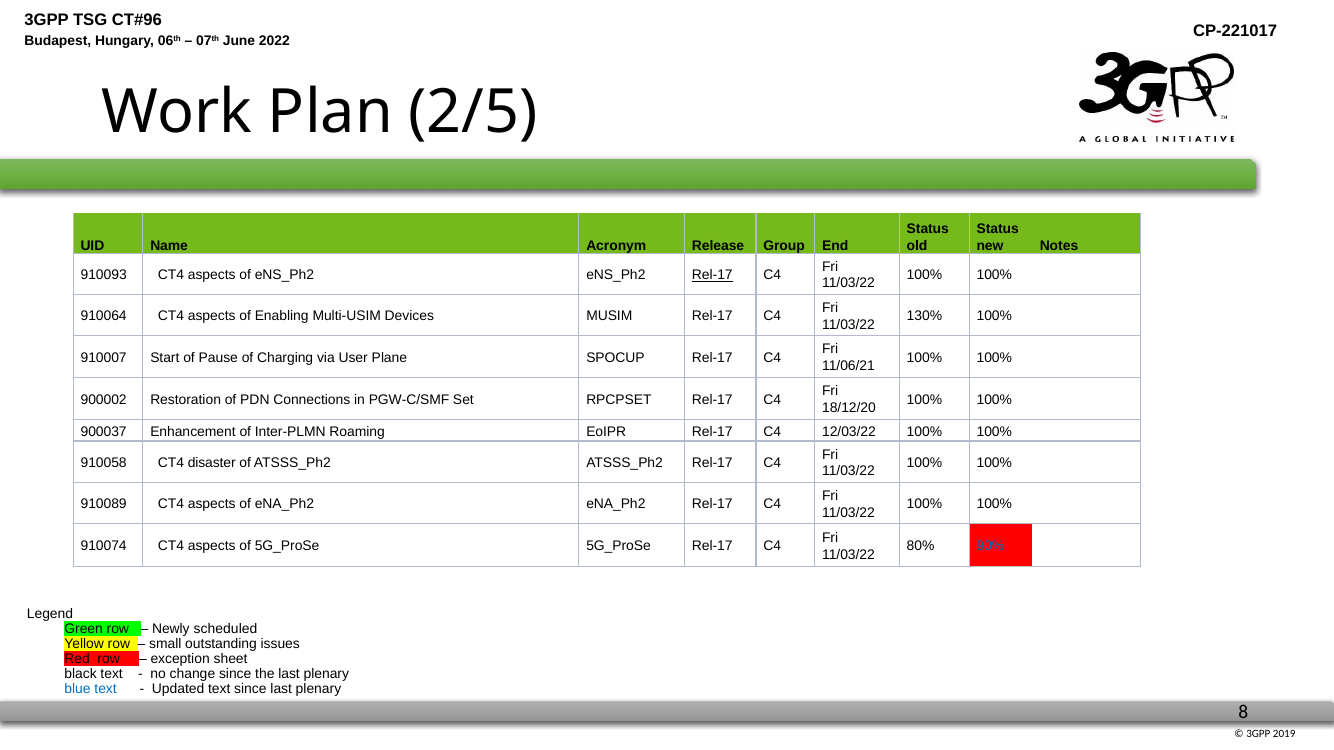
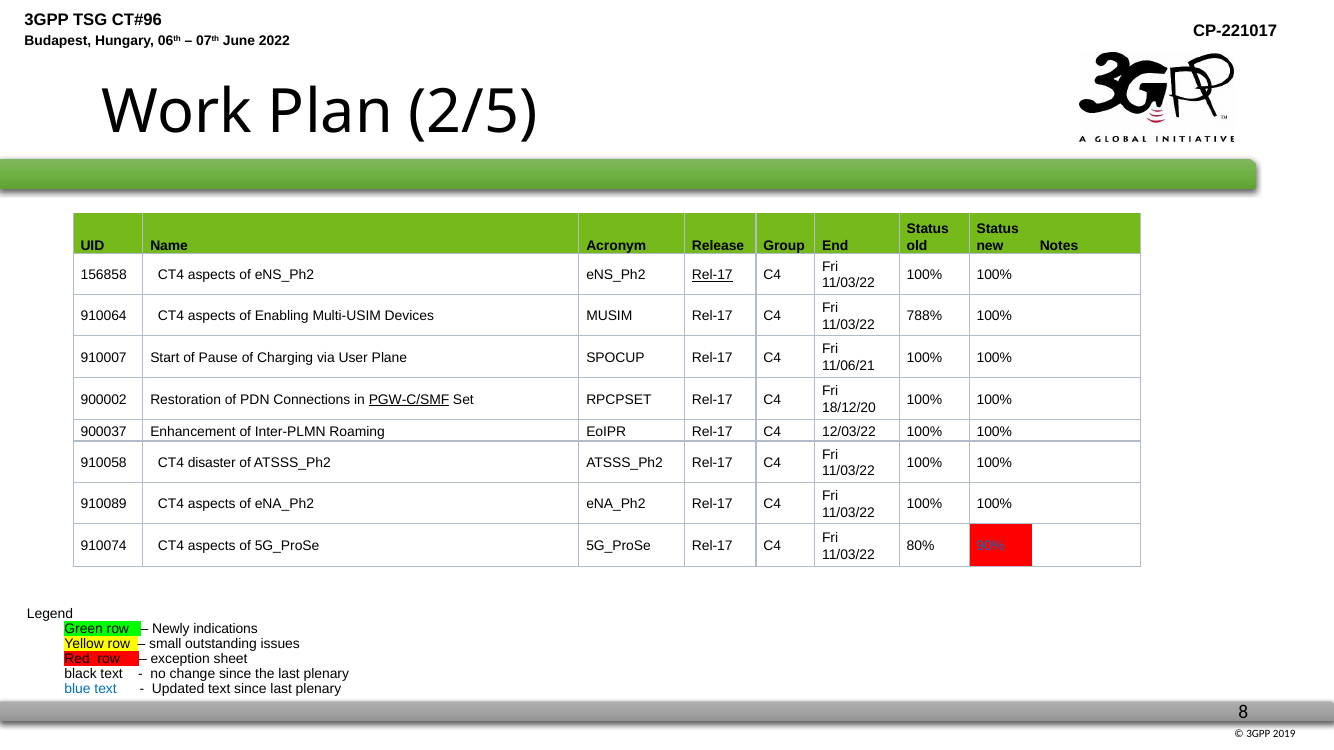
910093: 910093 -> 156858
130%: 130% -> 788%
PGW-C/SMF underline: none -> present
scheduled: scheduled -> indications
